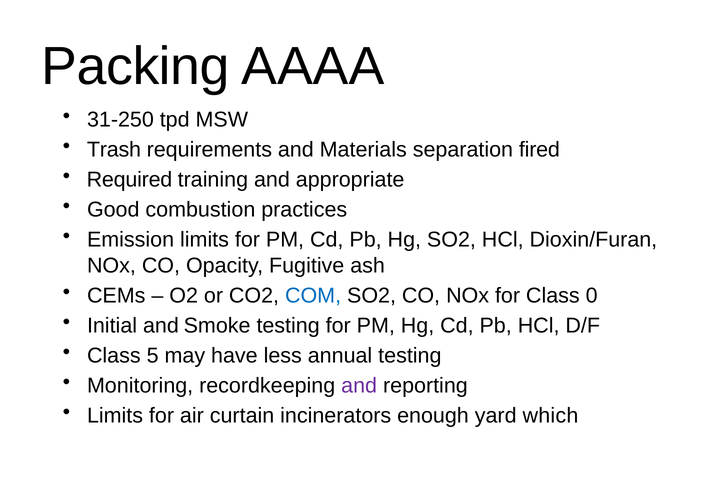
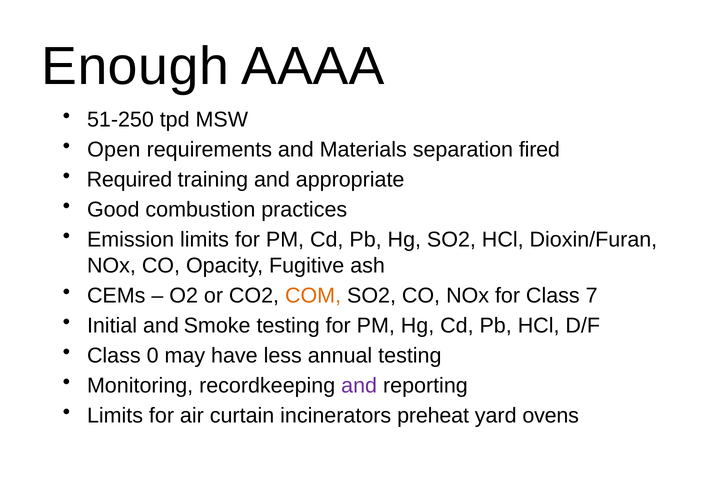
Packing: Packing -> Enough
31-250: 31-250 -> 51-250
Trash: Trash -> Open
COM colour: blue -> orange
0: 0 -> 7
5: 5 -> 0
enough: enough -> preheat
which: which -> ovens
